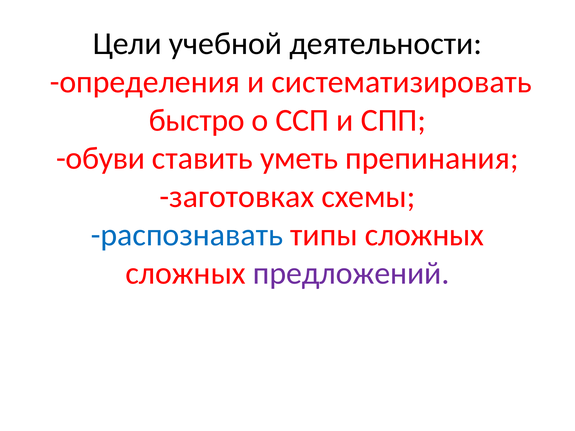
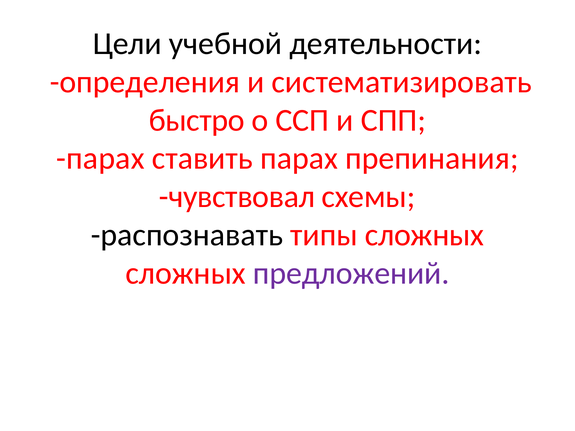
обуви at (101, 159): обуви -> парах
ставить уметь: уметь -> парах
заготовках: заготовках -> чувствовал
распознавать colour: blue -> black
